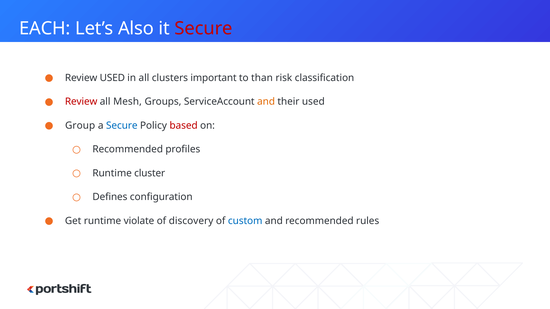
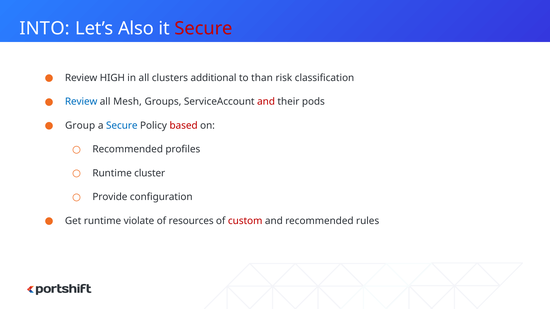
EACH: EACH -> INTO
Review USED: USED -> HIGH
important: important -> additional
Review at (81, 102) colour: red -> blue
and at (266, 102) colour: orange -> red
their used: used -> pods
Defines: Defines -> Provide
discovery: discovery -> resources
custom colour: blue -> red
